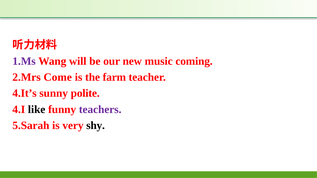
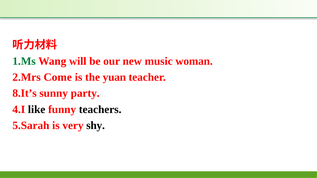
1.Ms colour: purple -> green
coming: coming -> woman
farm: farm -> yuan
4.It’s: 4.It’s -> 8.It’s
polite: polite -> party
teachers colour: purple -> black
